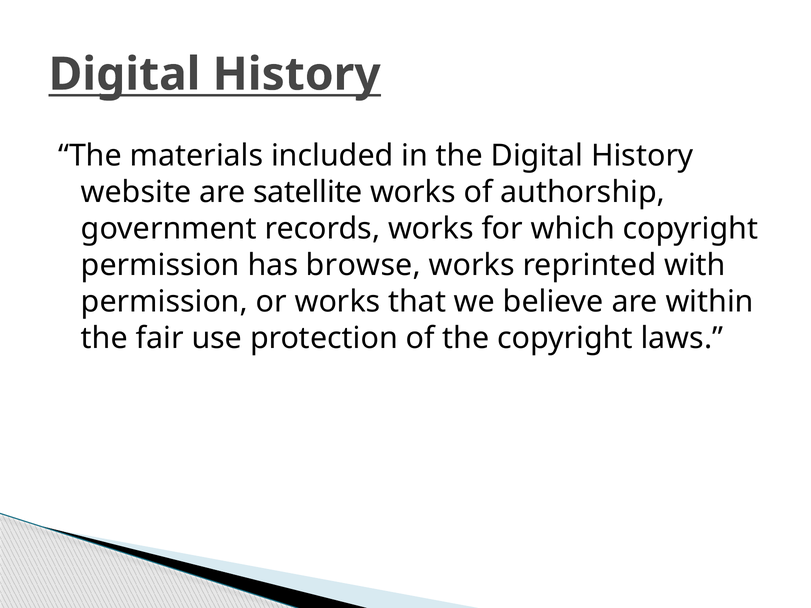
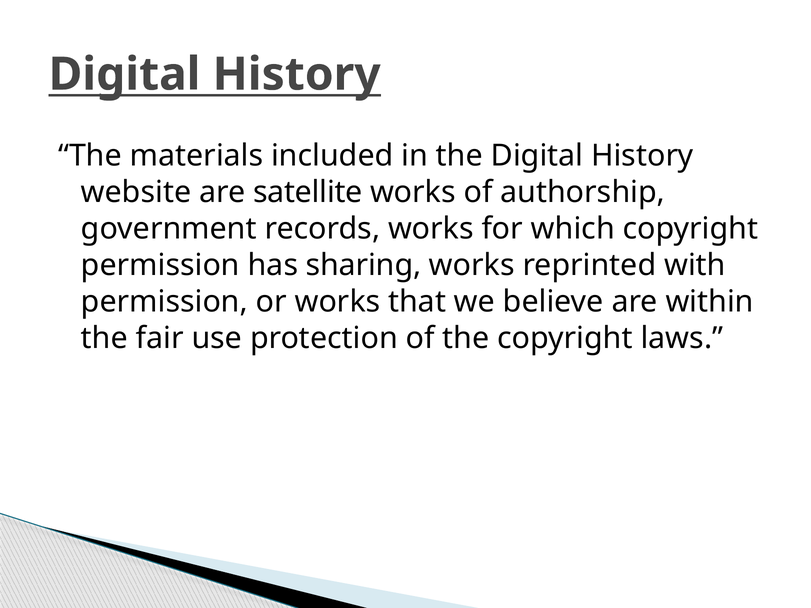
browse: browse -> sharing
